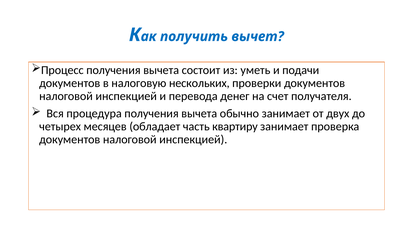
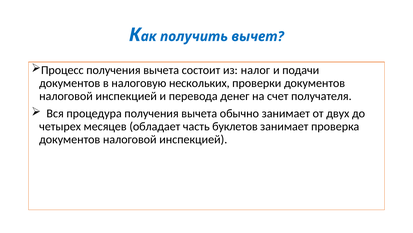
уметь: уметь -> налог
квартиру: квартиру -> буклетов
